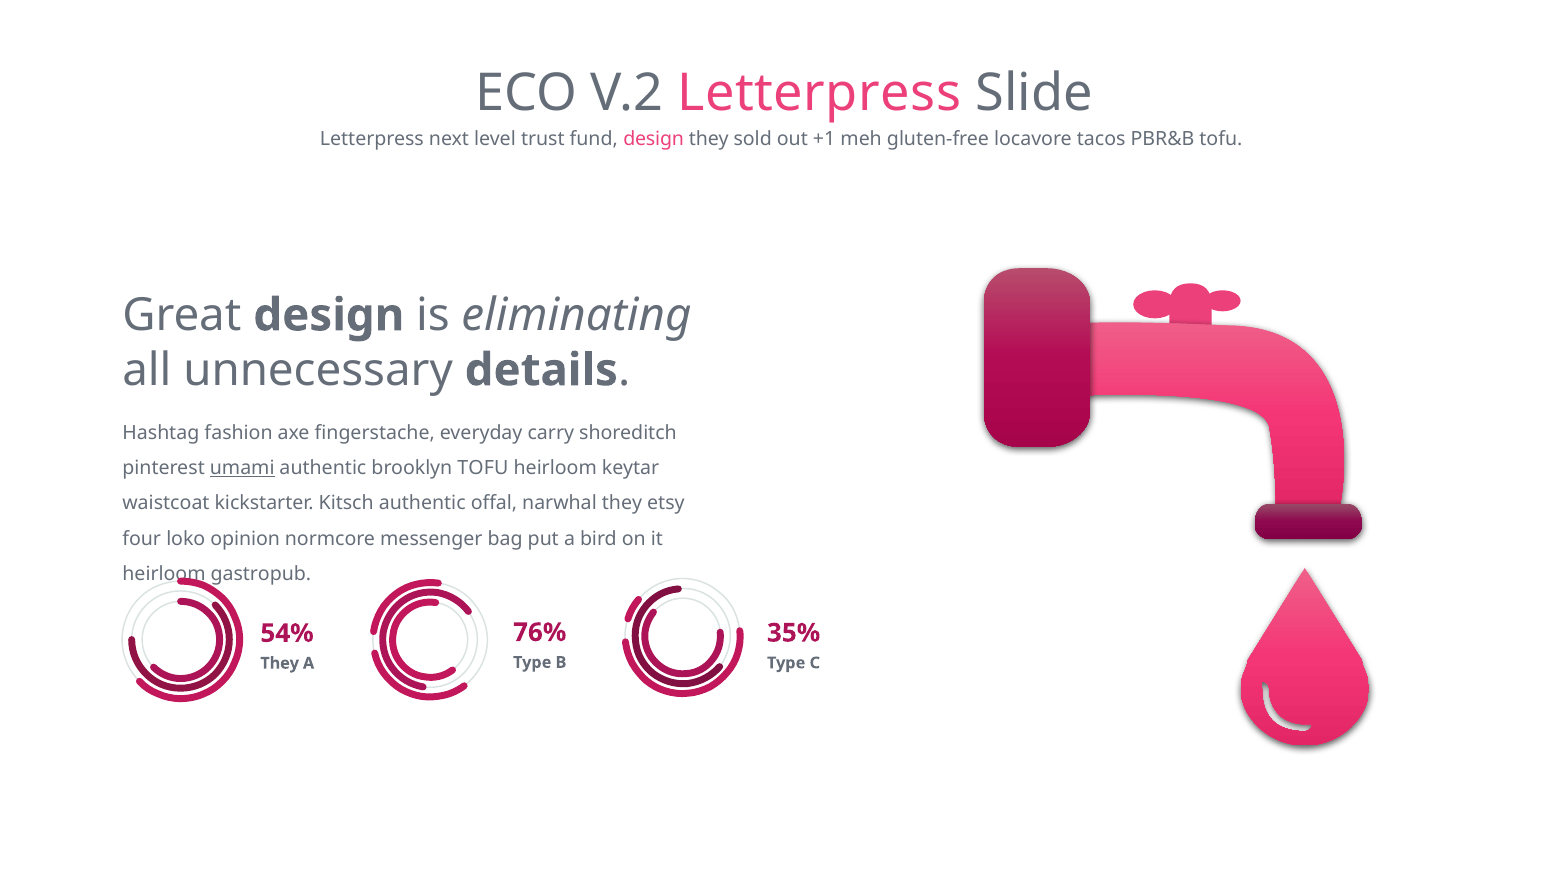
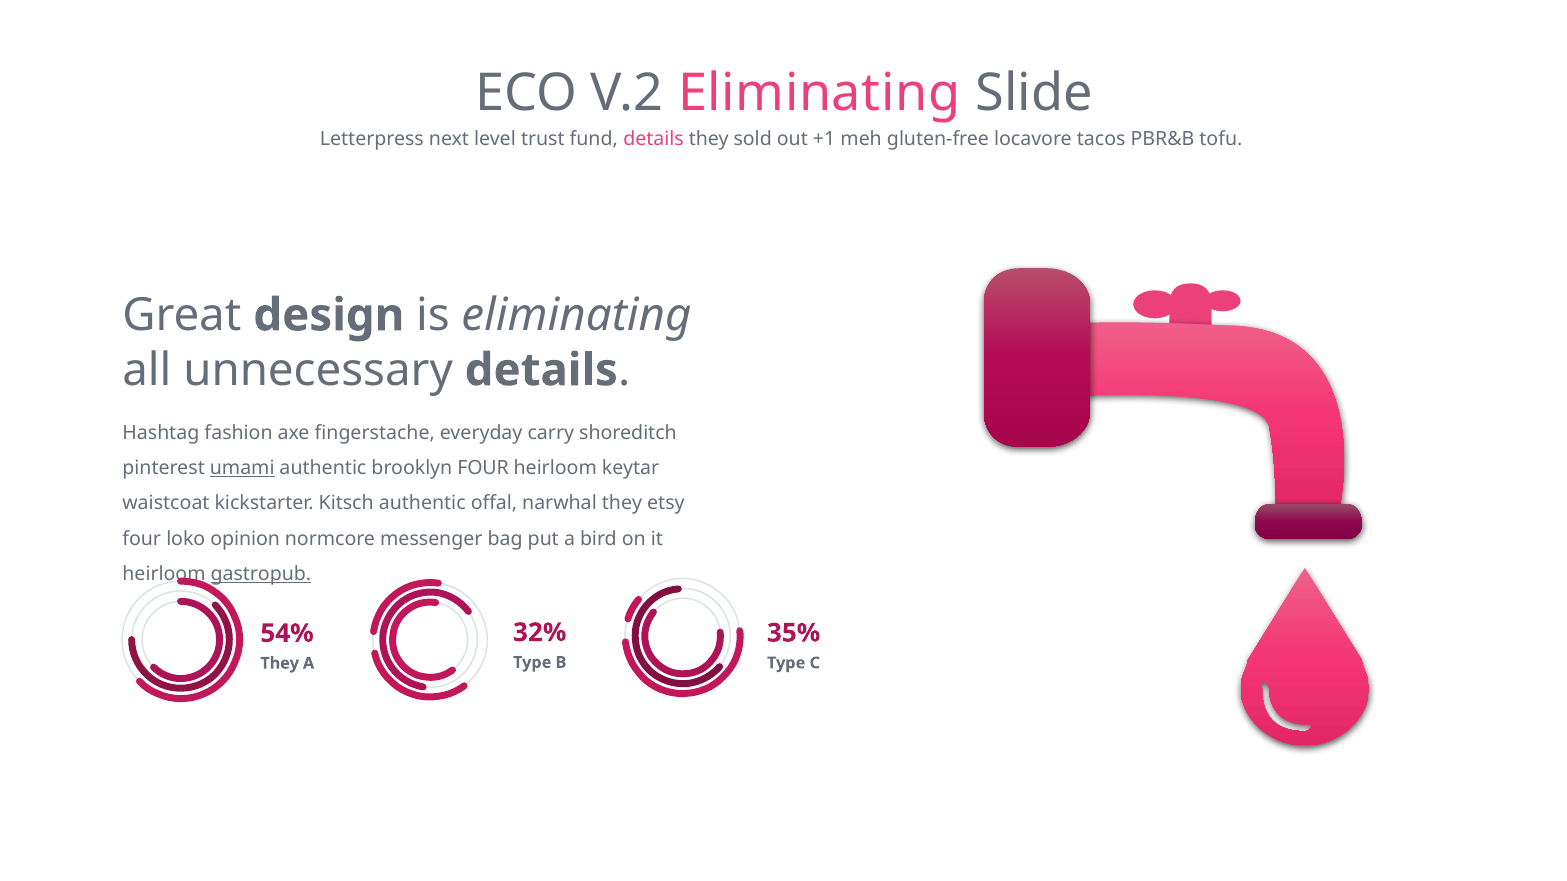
V.2 Letterpress: Letterpress -> Eliminating
fund design: design -> details
brooklyn TOFU: TOFU -> FOUR
gastropub underline: none -> present
76%: 76% -> 32%
